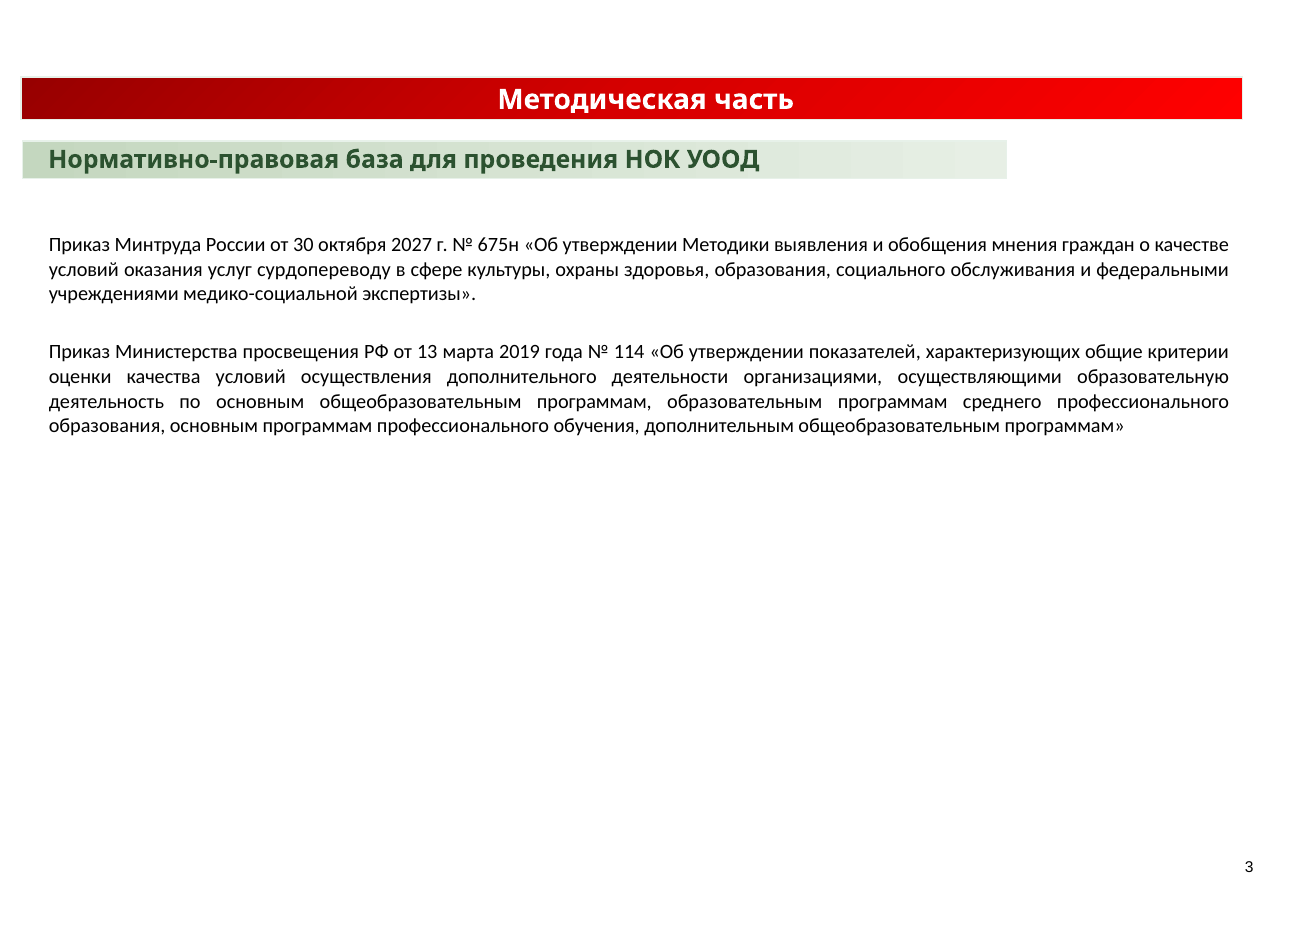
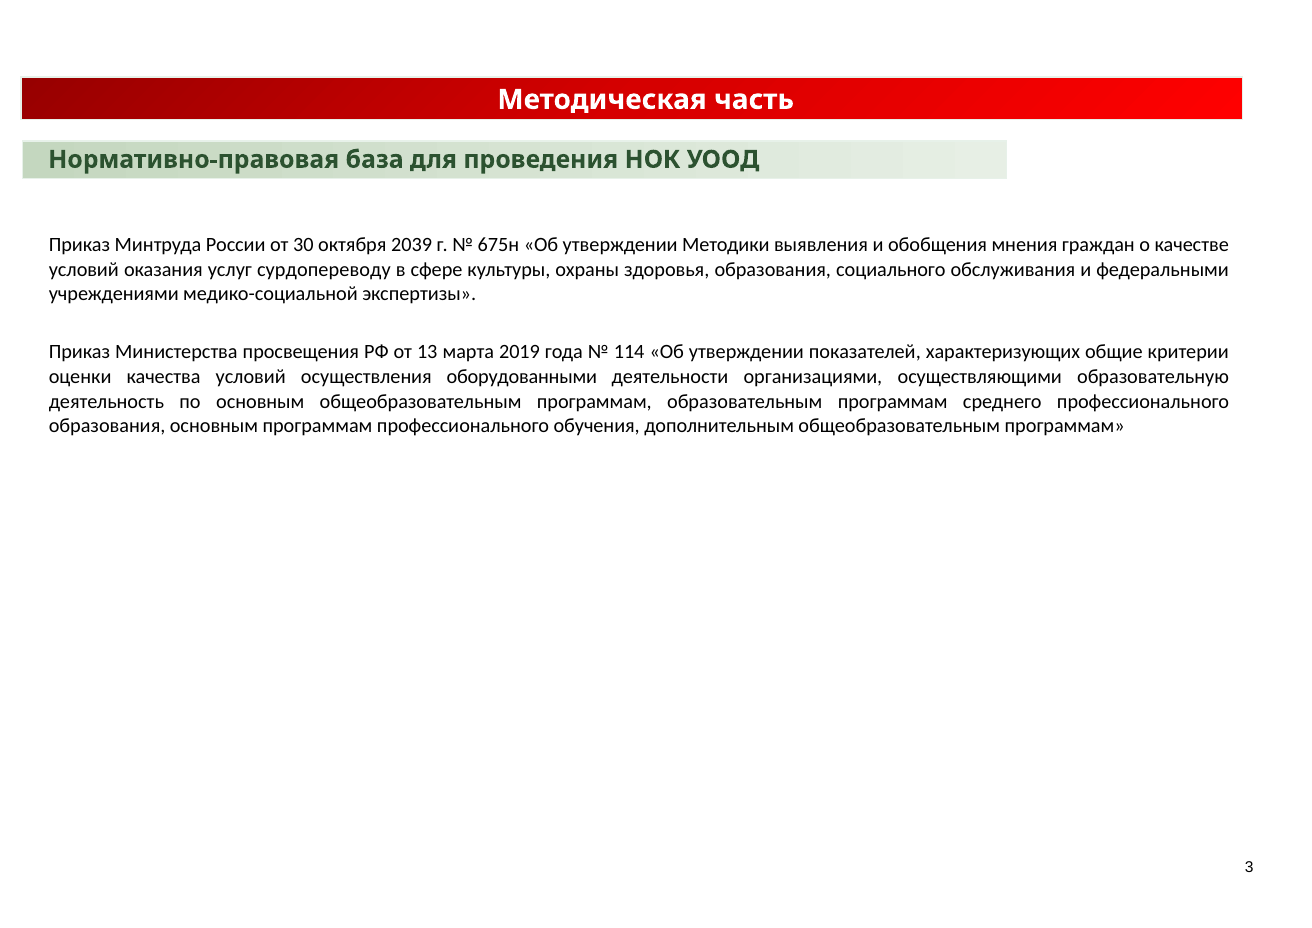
2027: 2027 -> 2039
дополнительного: дополнительного -> оборудованными
